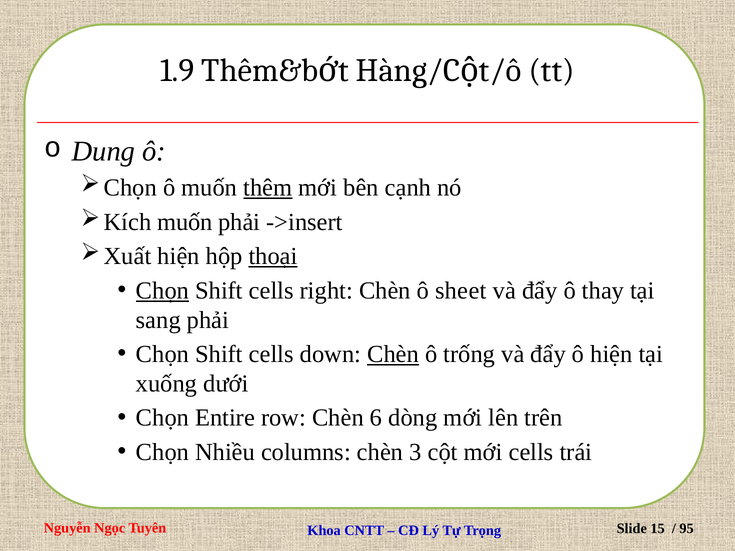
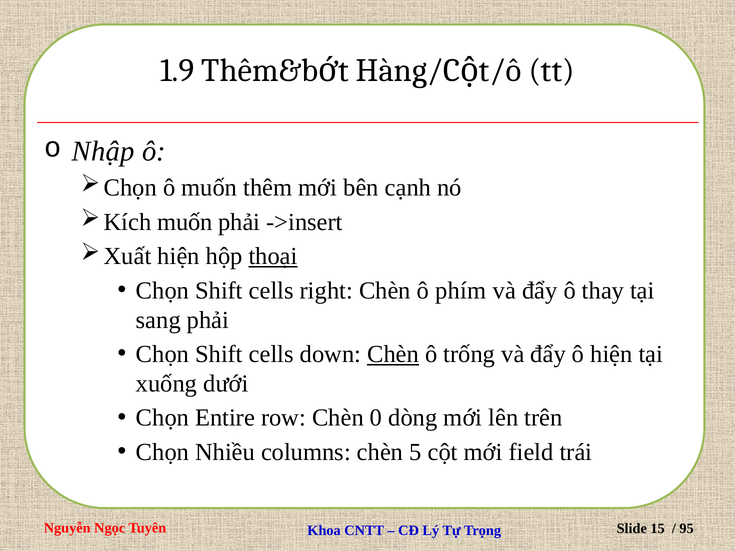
Dung: Dung -> Nhập
thêm underline: present -> none
Chọn at (163, 291) underline: present -> none
sheet: sheet -> phím
6: 6 -> 0
3: 3 -> 5
mới cells: cells -> field
